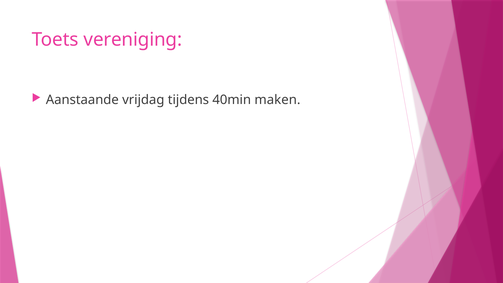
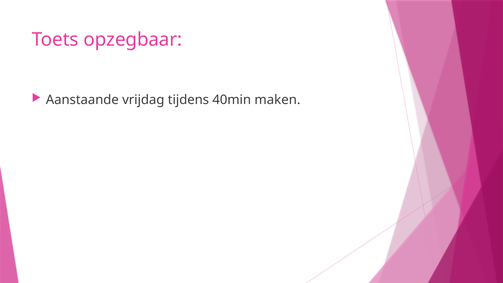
vereniging: vereniging -> opzegbaar
